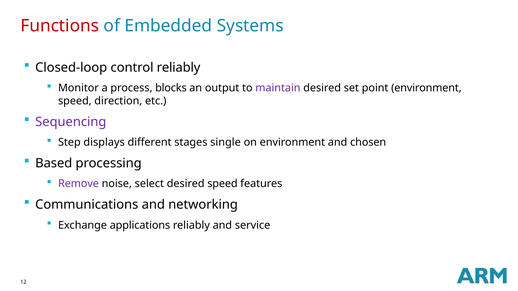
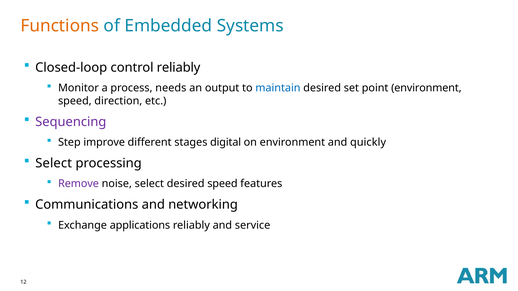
Functions colour: red -> orange
blocks: blocks -> needs
maintain colour: purple -> blue
displays: displays -> improve
single: single -> digital
chosen: chosen -> quickly
Based at (54, 163): Based -> Select
